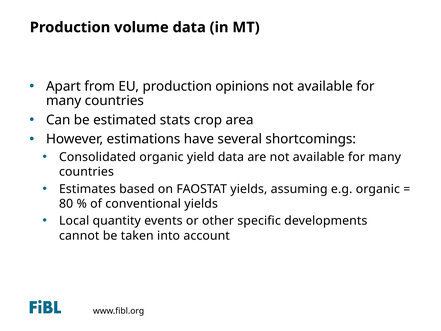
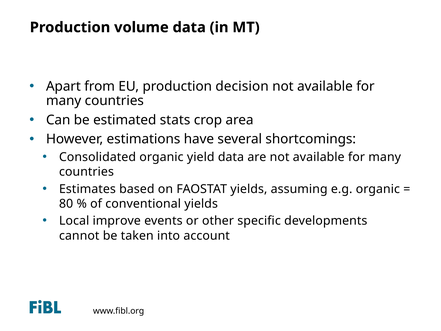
opinions: opinions -> decision
quantity: quantity -> improve
